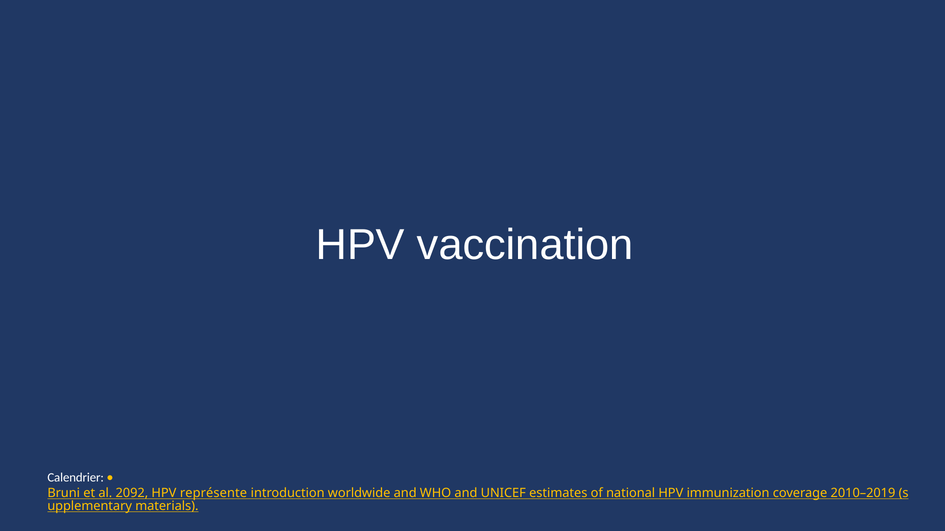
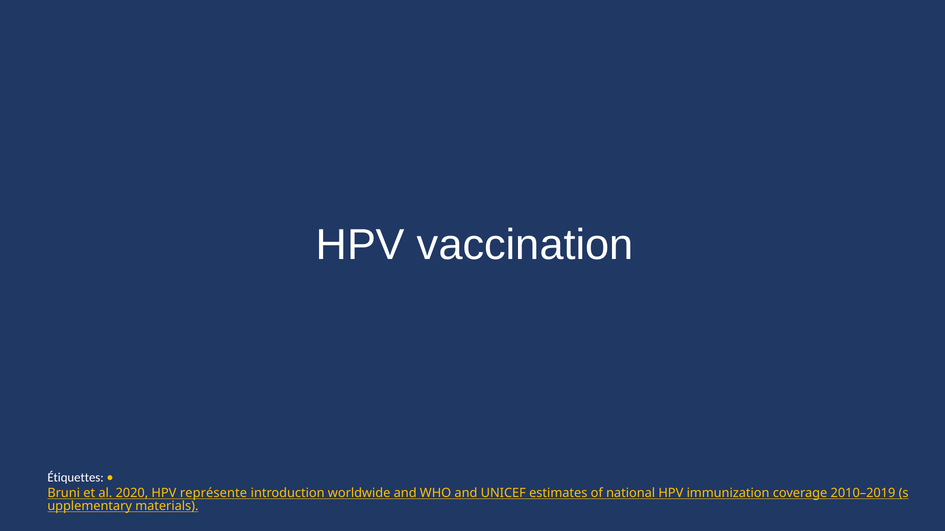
Calendrier: Calendrier -> Étiquettes
2092: 2092 -> 2020
